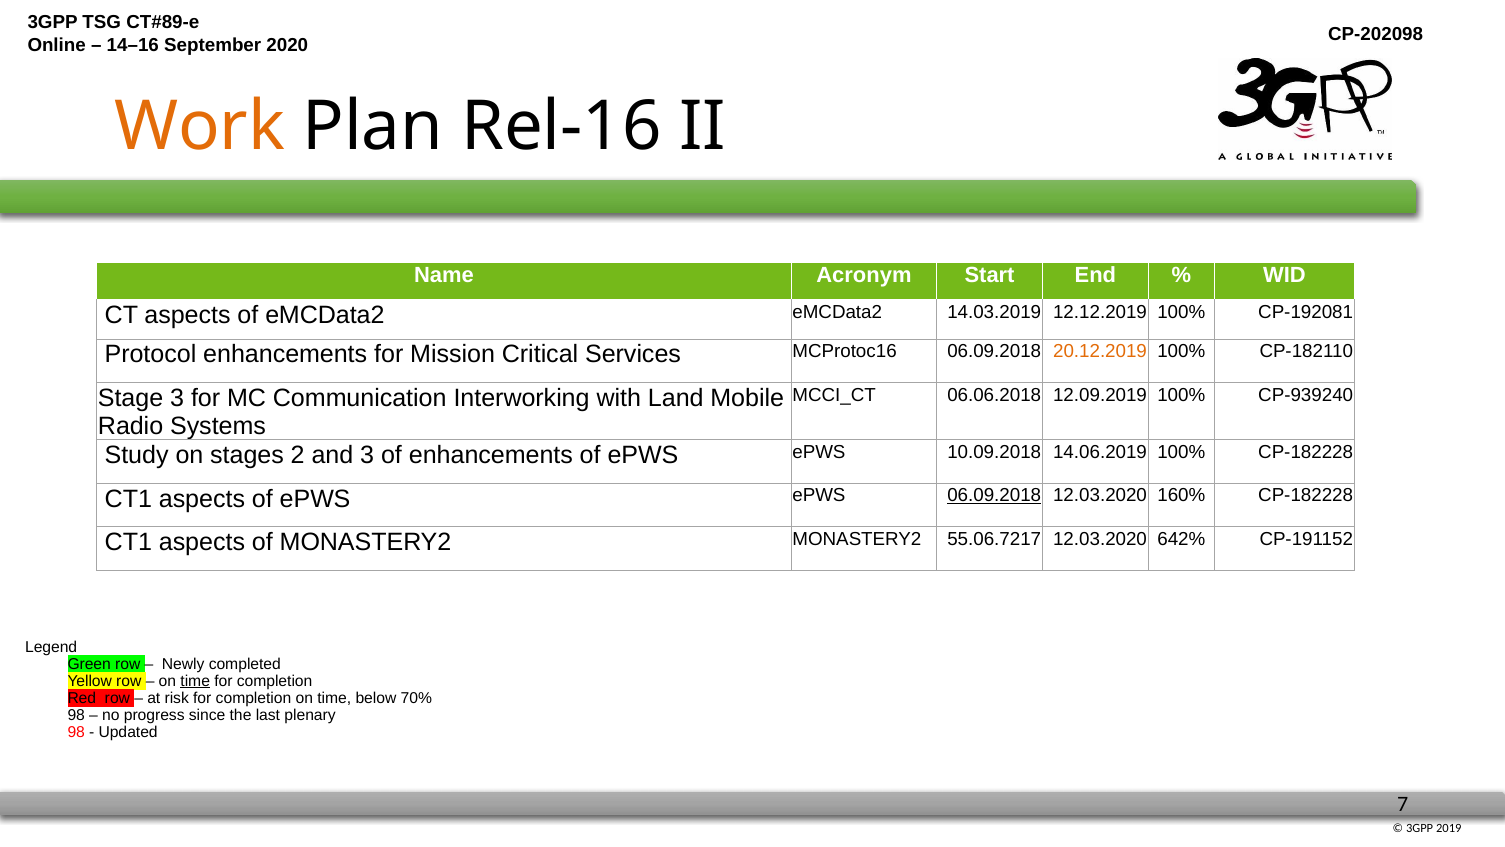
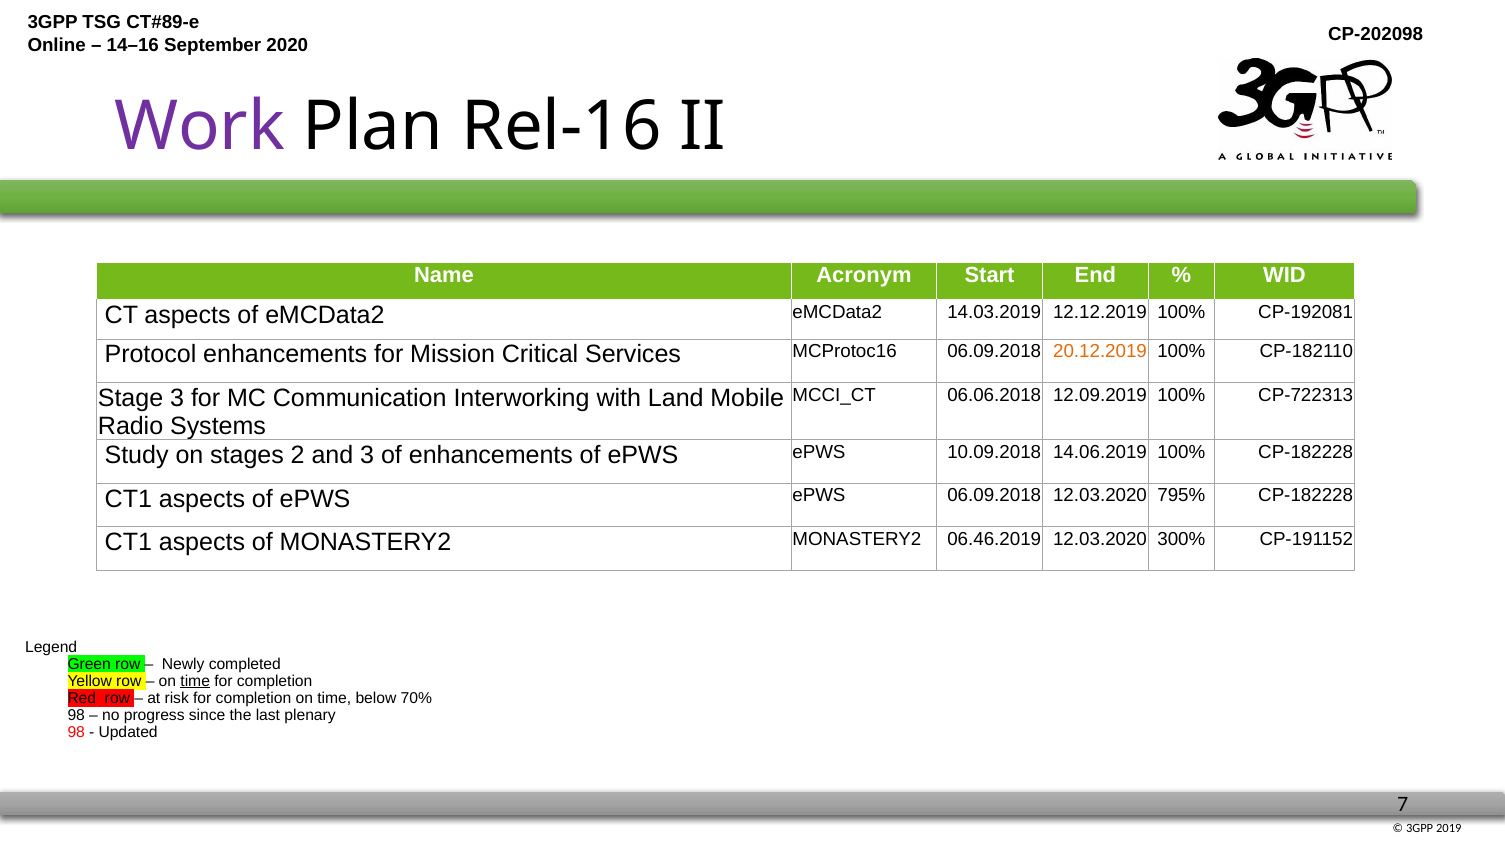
Work colour: orange -> purple
CP-939240: CP-939240 -> CP-722313
06.09.2018 at (994, 495) underline: present -> none
160%: 160% -> 795%
55.06.7217: 55.06.7217 -> 06.46.2019
642%: 642% -> 300%
